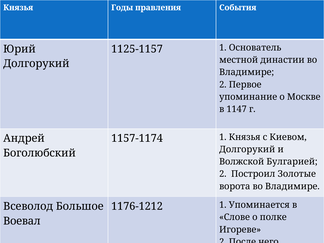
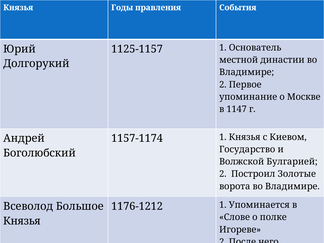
Долгорукий at (247, 149): Долгорукий -> Государство
Воевал at (22, 221): Воевал -> Князья
